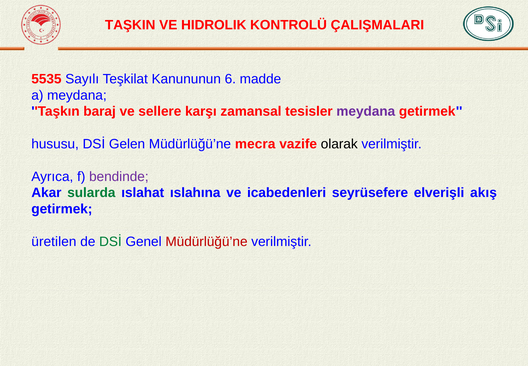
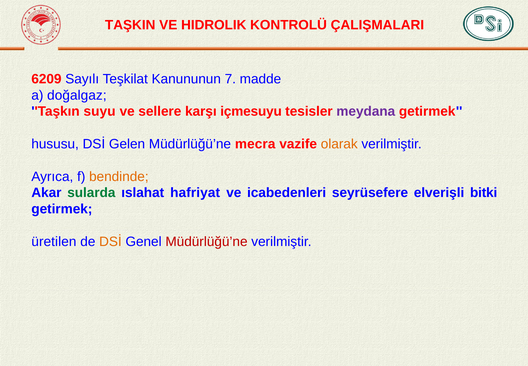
5535: 5535 -> 6209
6: 6 -> 7
a meydana: meydana -> doğalgaz
baraj: baraj -> suyu
zamansal: zamansal -> içmesuyu
olarak colour: black -> orange
bendinde colour: purple -> orange
ıslahına: ıslahına -> hafriyat
akış: akış -> bitki
DSİ at (110, 241) colour: green -> orange
